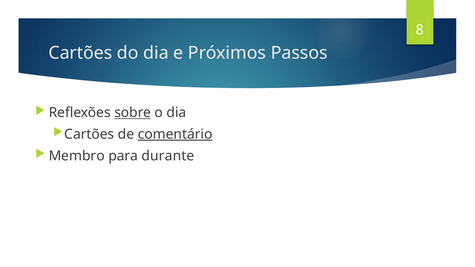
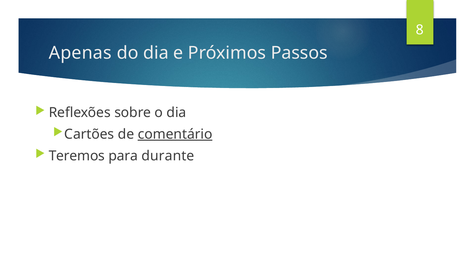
Cartões at (80, 53): Cartões -> Apenas
sobre underline: present -> none
Membro: Membro -> Teremos
